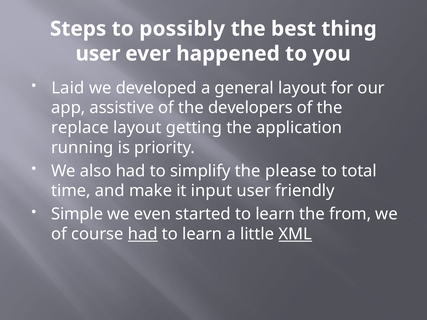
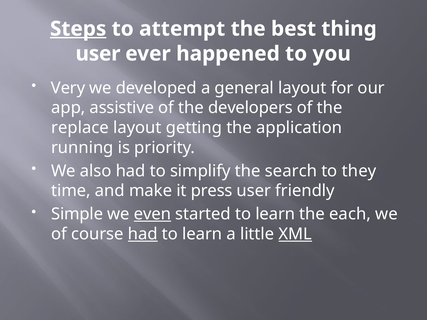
Steps underline: none -> present
possibly: possibly -> attempt
Laid: Laid -> Very
please: please -> search
total: total -> they
input: input -> press
even underline: none -> present
from: from -> each
